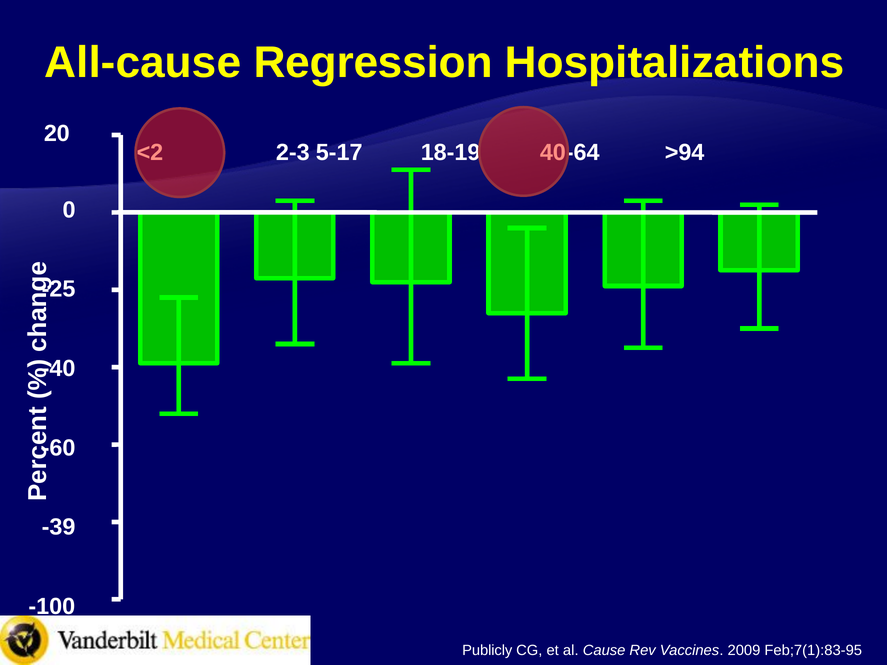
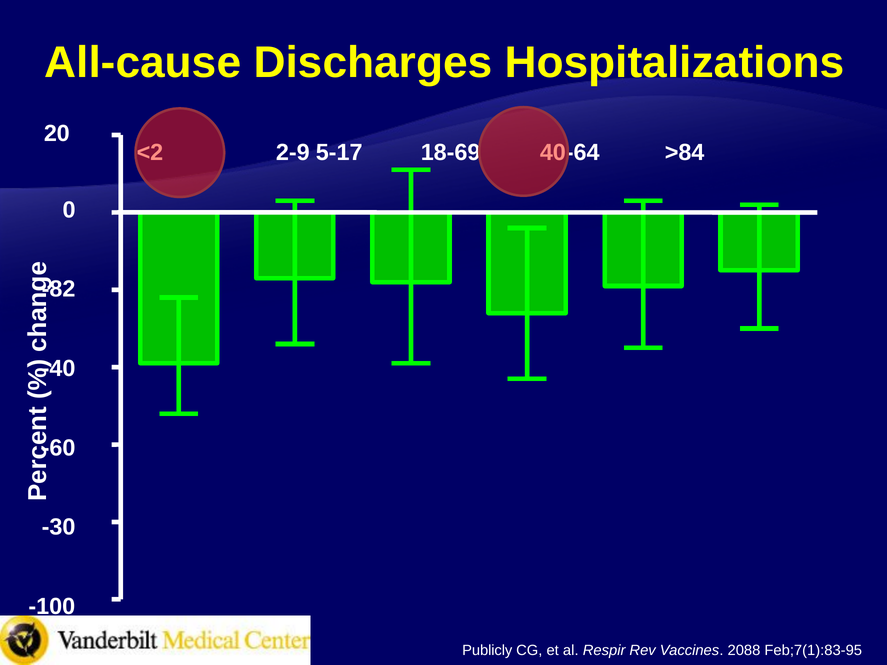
Regression: Regression -> Discharges
2-3: 2-3 -> 2-9
18-19: 18-19 -> 18-69
>94: >94 -> >84
-25: -25 -> -82
-39: -39 -> -30
Cause: Cause -> Respir
2009: 2009 -> 2088
